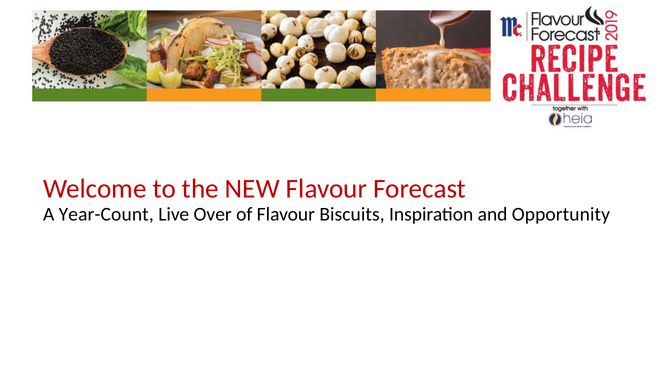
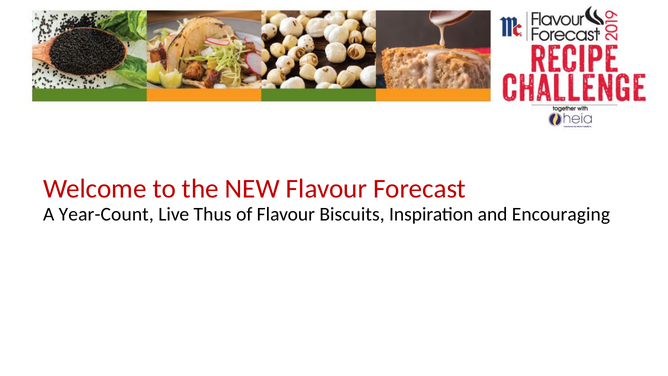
Over: Over -> Thus
Opportunity: Opportunity -> Encouraging
